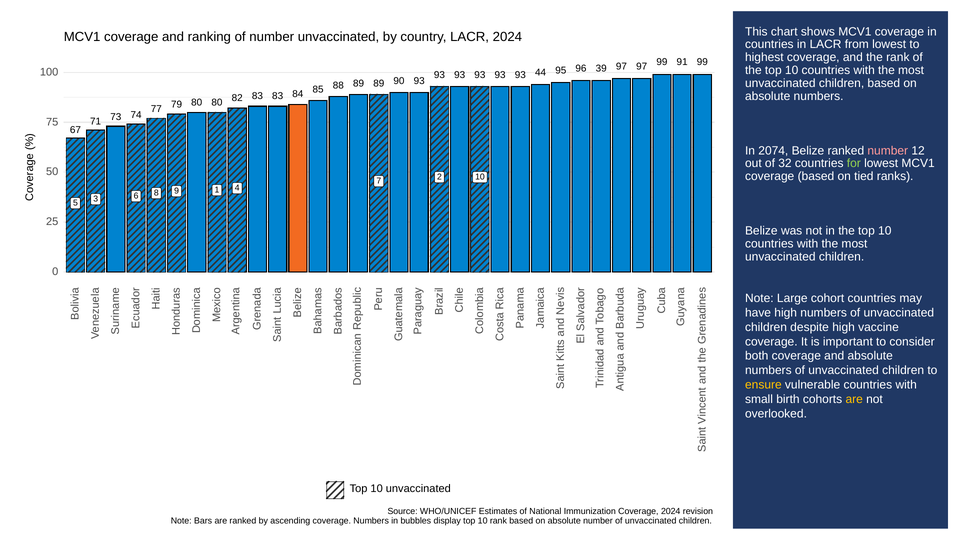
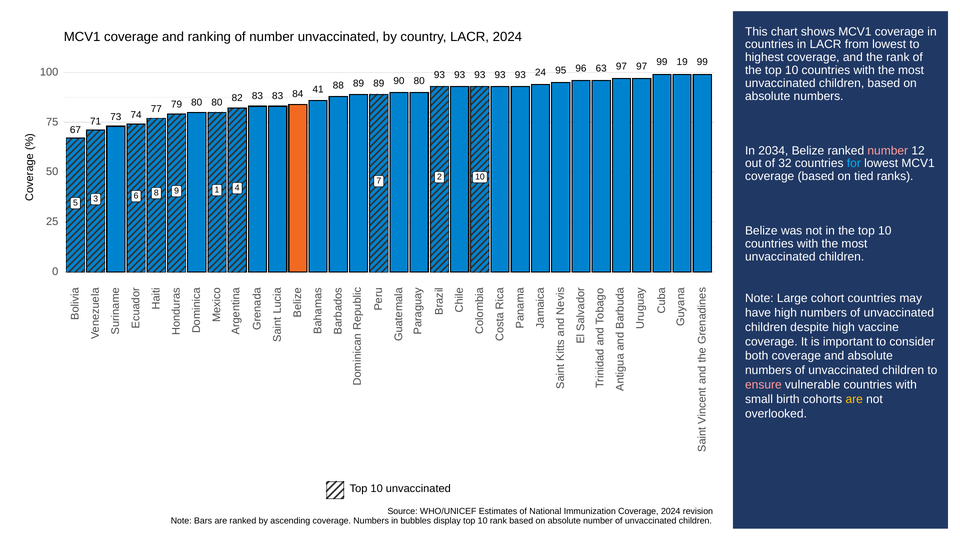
91: 91 -> 19
44: 44 -> 24
39: 39 -> 63
90 93: 93 -> 80
85: 85 -> 41
2074: 2074 -> 2034
for colour: light green -> light blue
ensure colour: yellow -> pink
